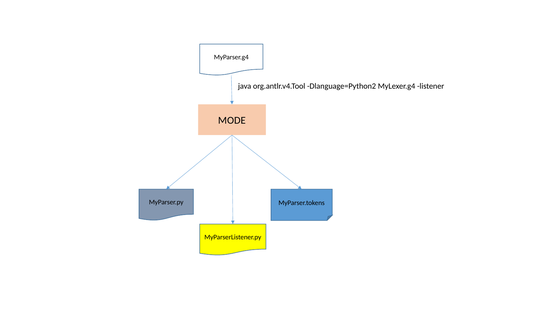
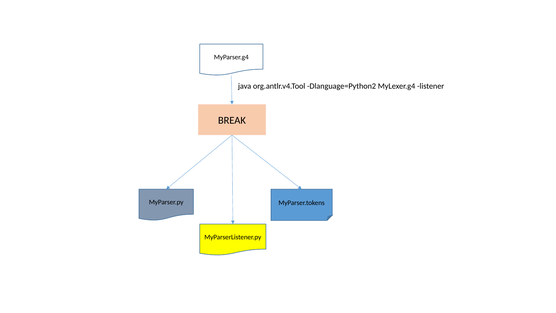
MODE: MODE -> BREAK
